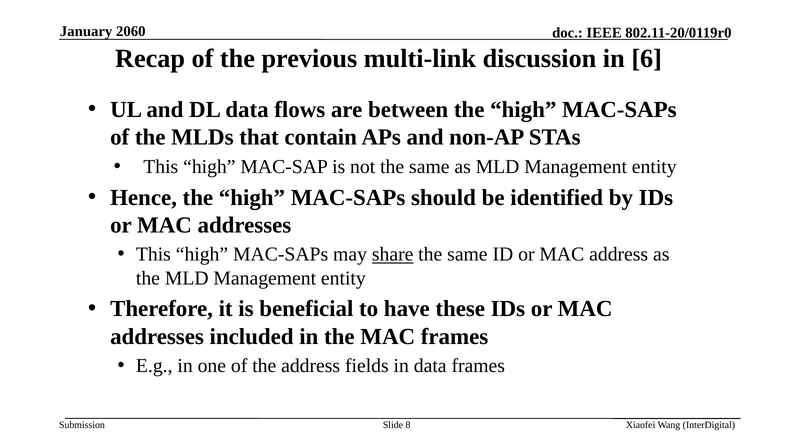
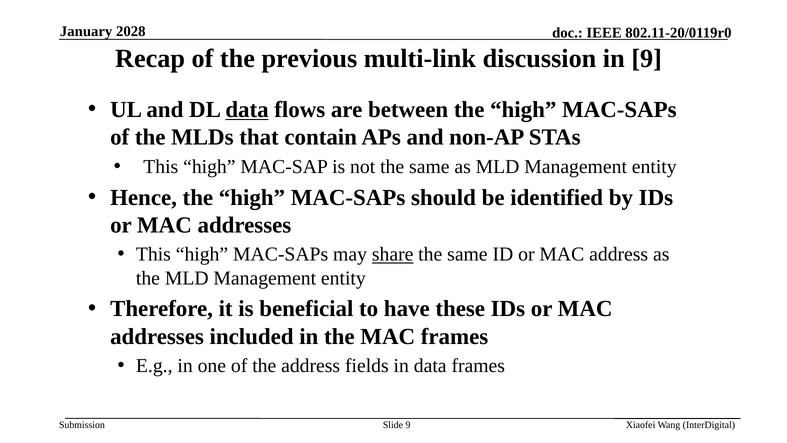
2060: 2060 -> 2028
in 6: 6 -> 9
data at (247, 110) underline: none -> present
Slide 8: 8 -> 9
